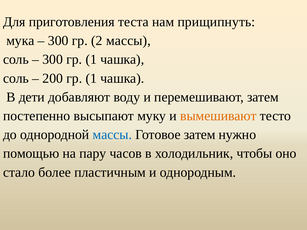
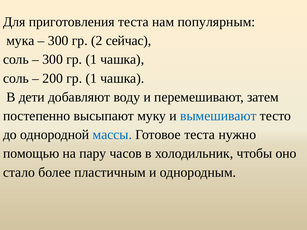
прищипнуть: прищипнуть -> популярным
2 массы: массы -> сейчас
вымешивают colour: orange -> blue
Готовое затем: затем -> теста
